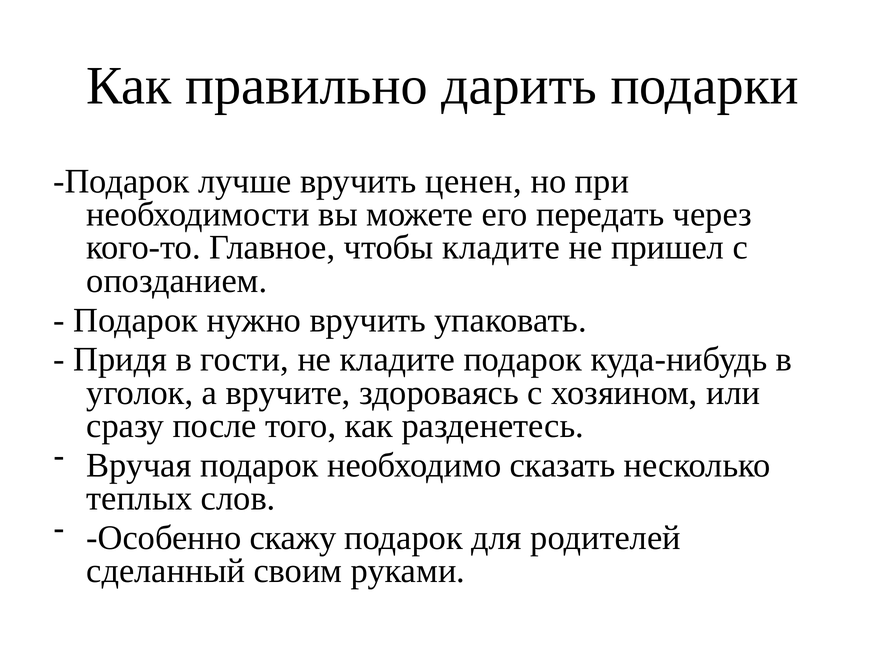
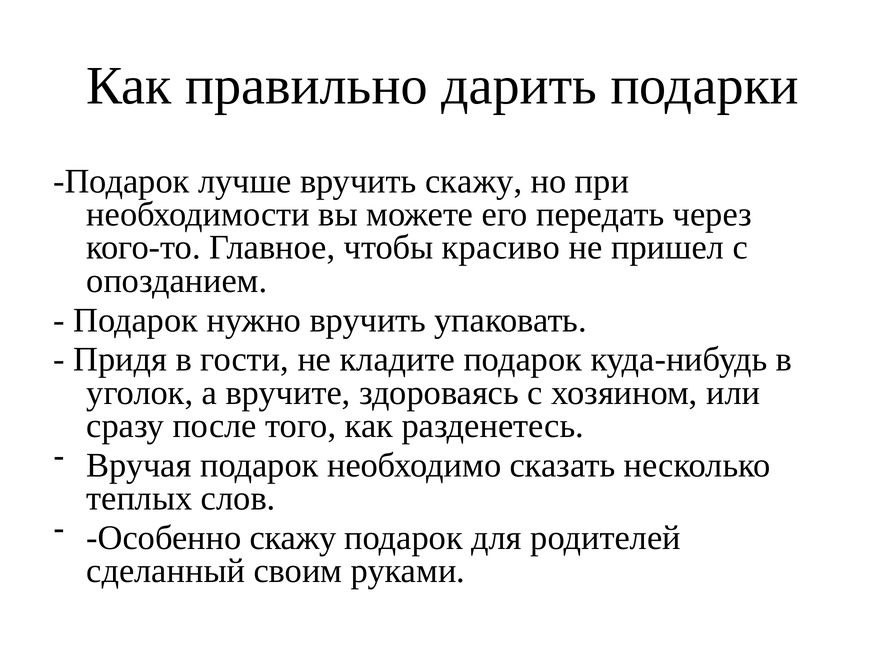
вручить ценен: ценен -> скажу
чтобы кладите: кладите -> красиво
